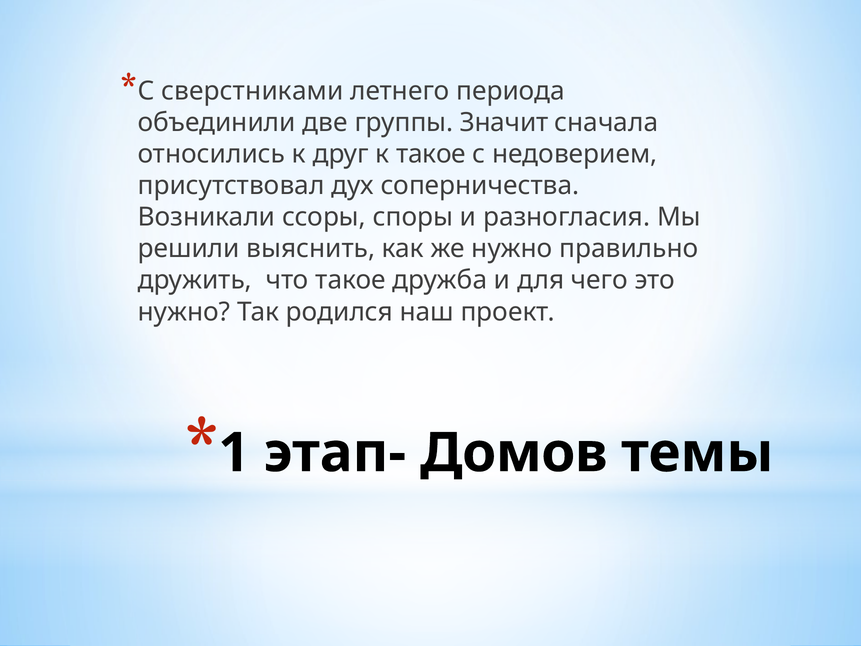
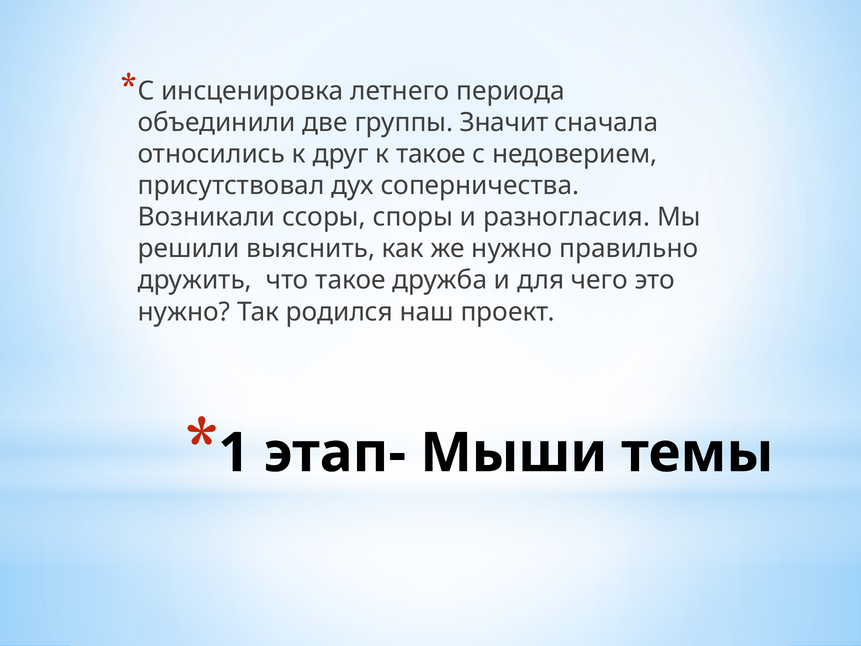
сверстниками: сверстниками -> инсценировка
Домов: Домов -> Мыши
